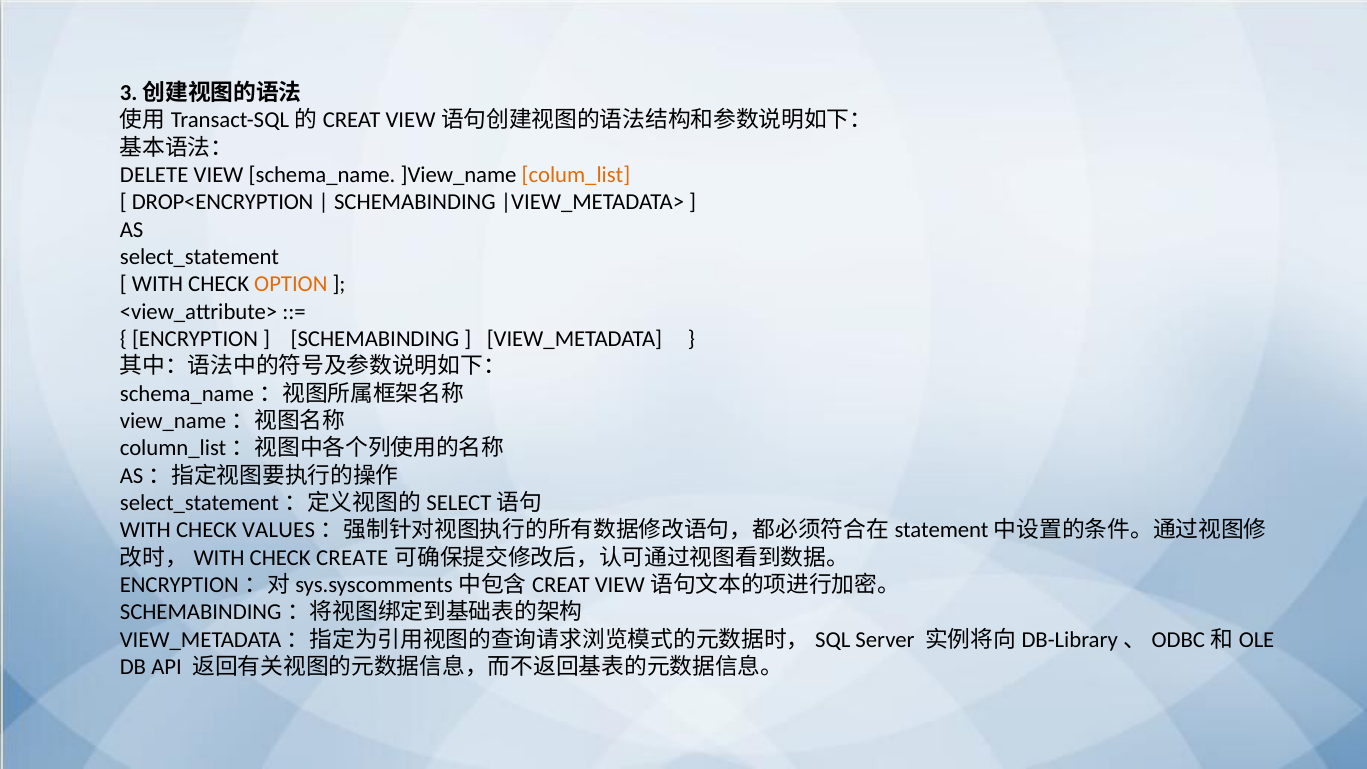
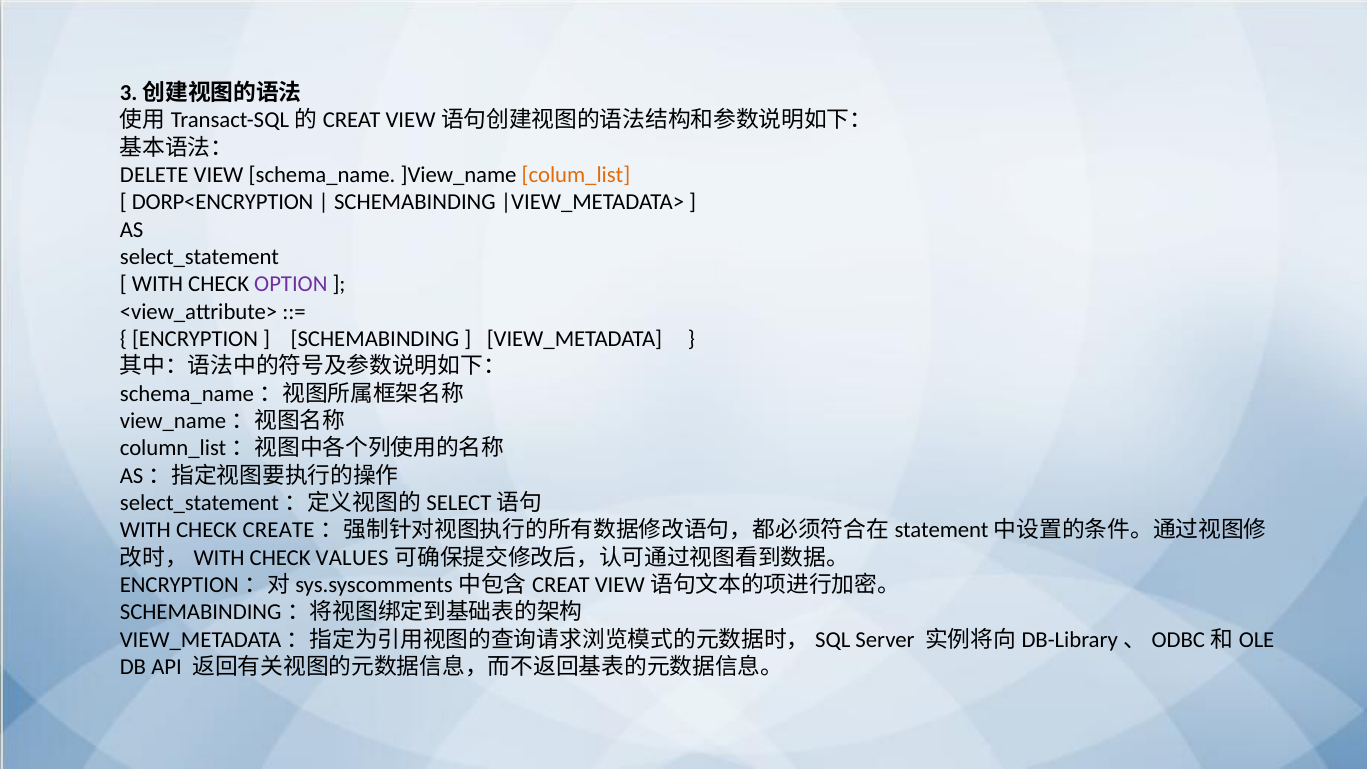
DROP<ENCRYPTION: DROP<ENCRYPTION -> DORP<ENCRYPTION
OPTION colour: orange -> purple
VALUES: VALUES -> CREATE
CREATE: CREATE -> VALUES
